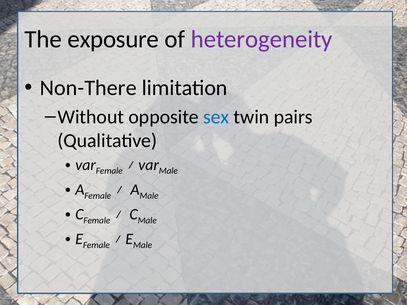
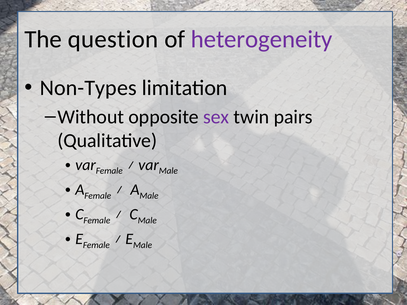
exposure: exposure -> question
Non-There: Non-There -> Non-Types
sex colour: blue -> purple
